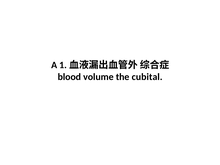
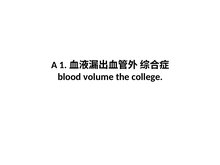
cubital: cubital -> college
